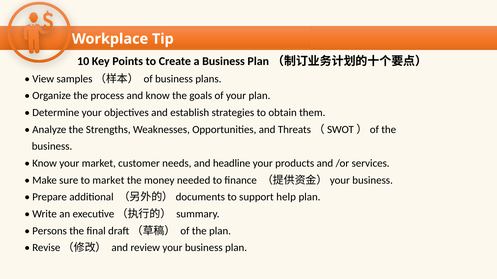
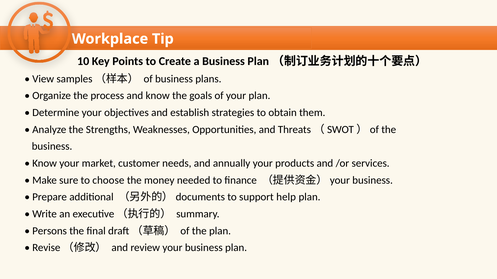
headline: headline -> annually
to market: market -> choose
